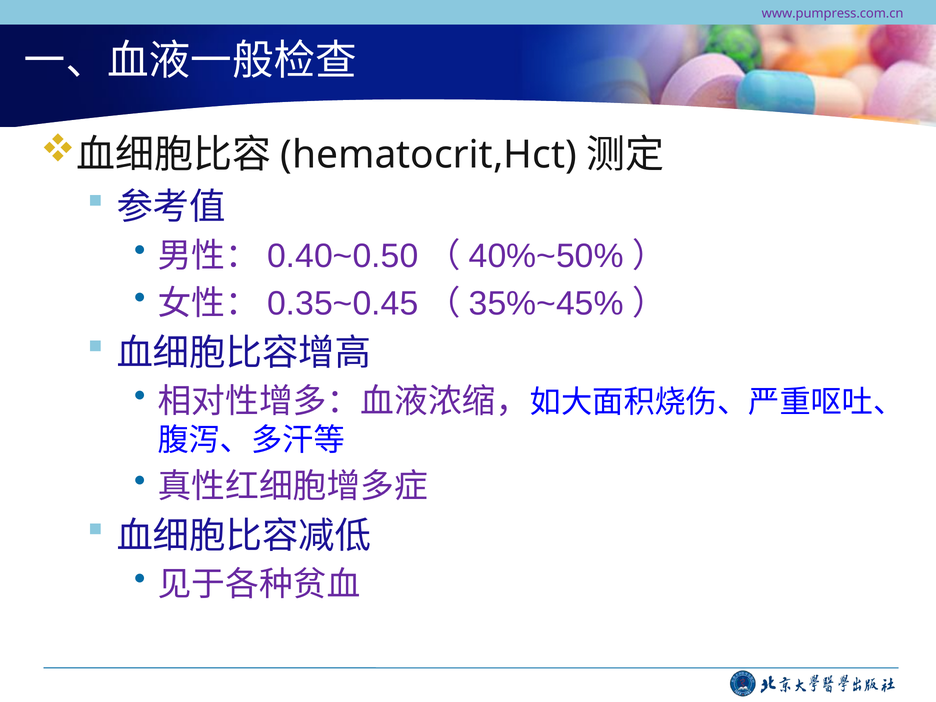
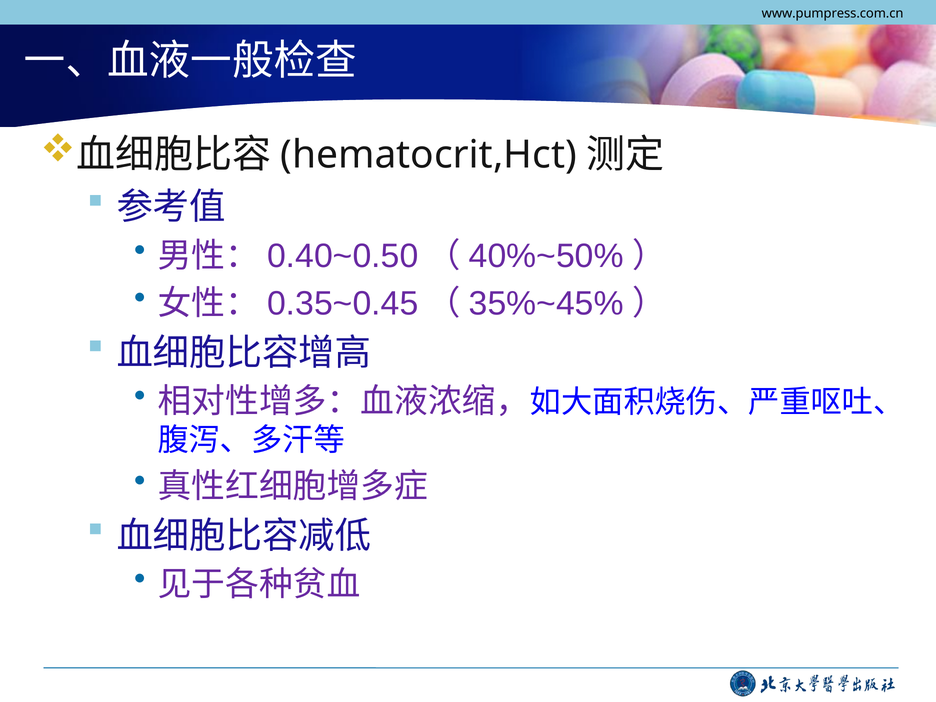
www.pumpress.com.cn colour: purple -> black
